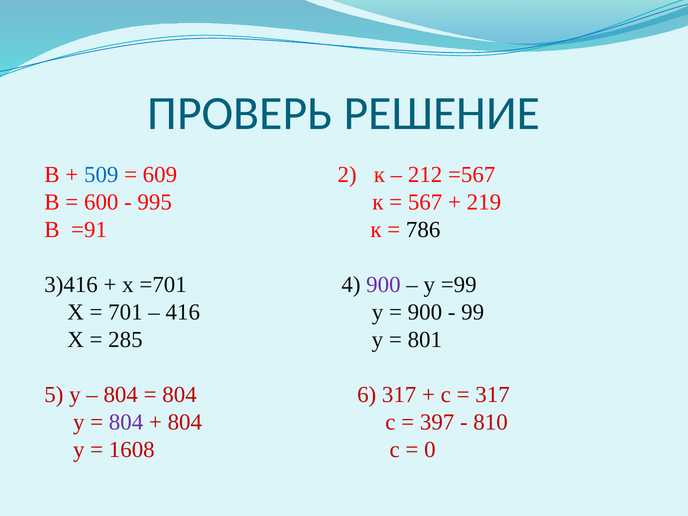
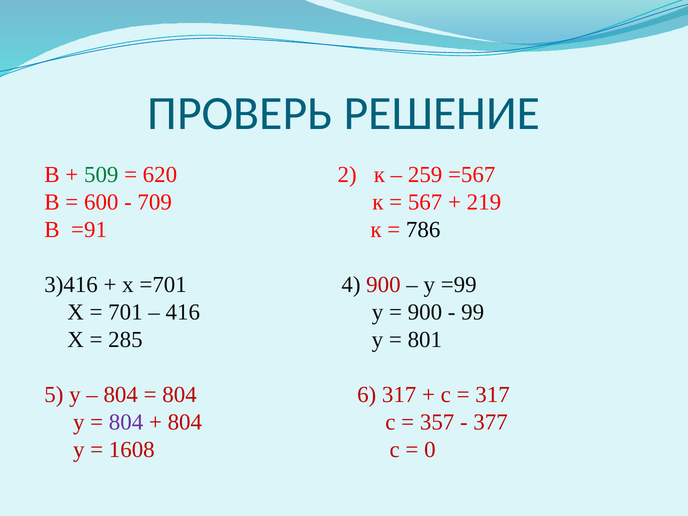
509 colour: blue -> green
609: 609 -> 620
212: 212 -> 259
995: 995 -> 709
900 at (383, 285) colour: purple -> red
397: 397 -> 357
810: 810 -> 377
